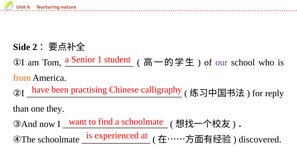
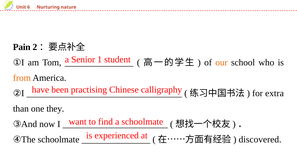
Side: Side -> Pain
our colour: purple -> orange
reply: reply -> extra
